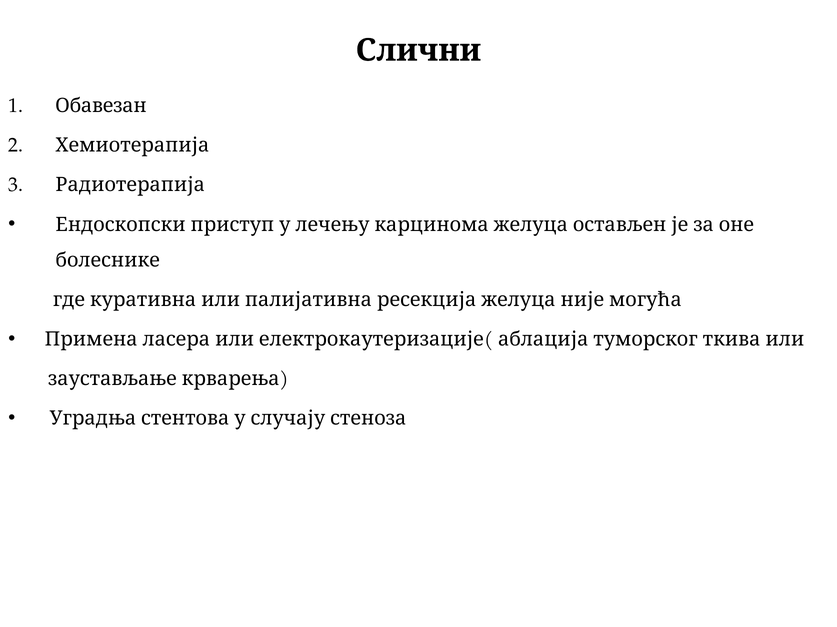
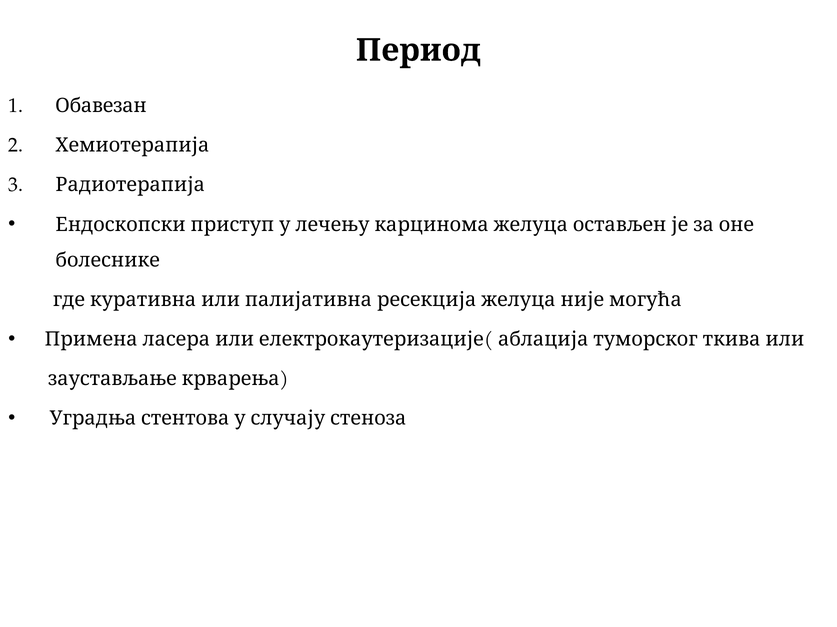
Слични: Слични -> Период
